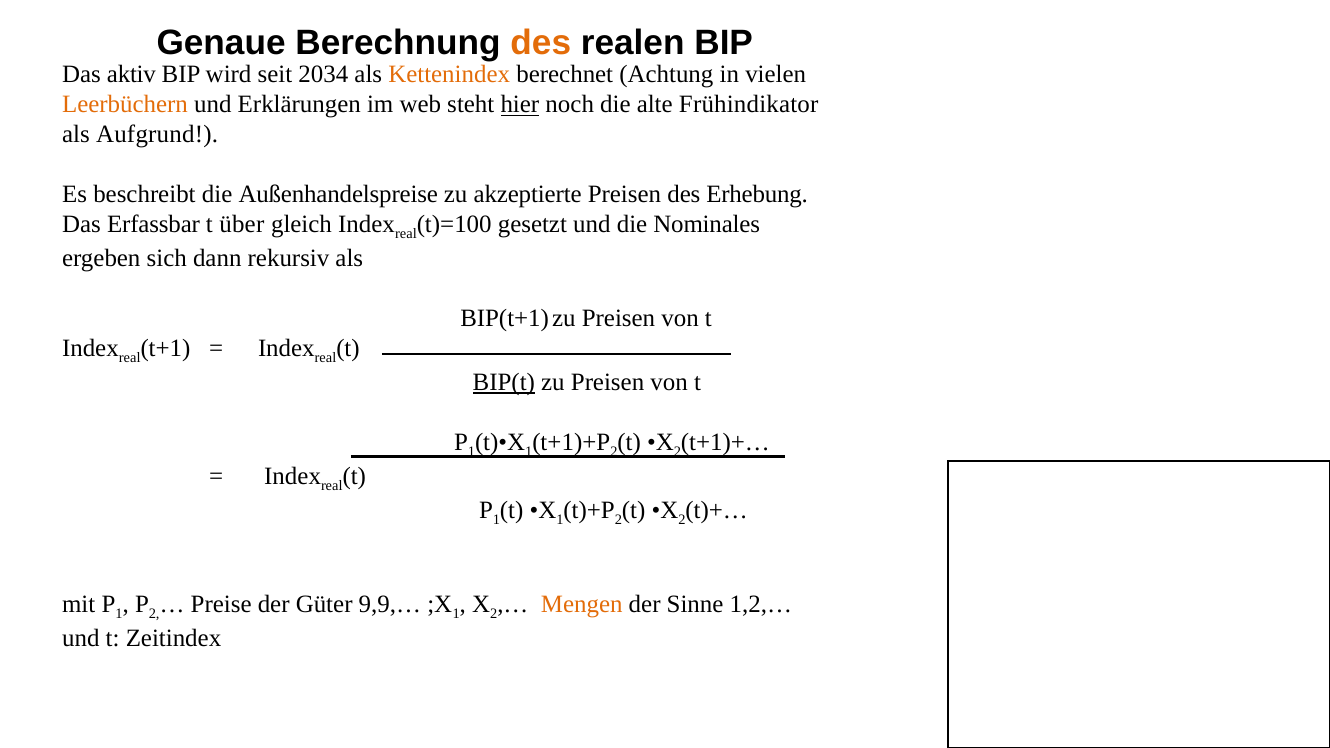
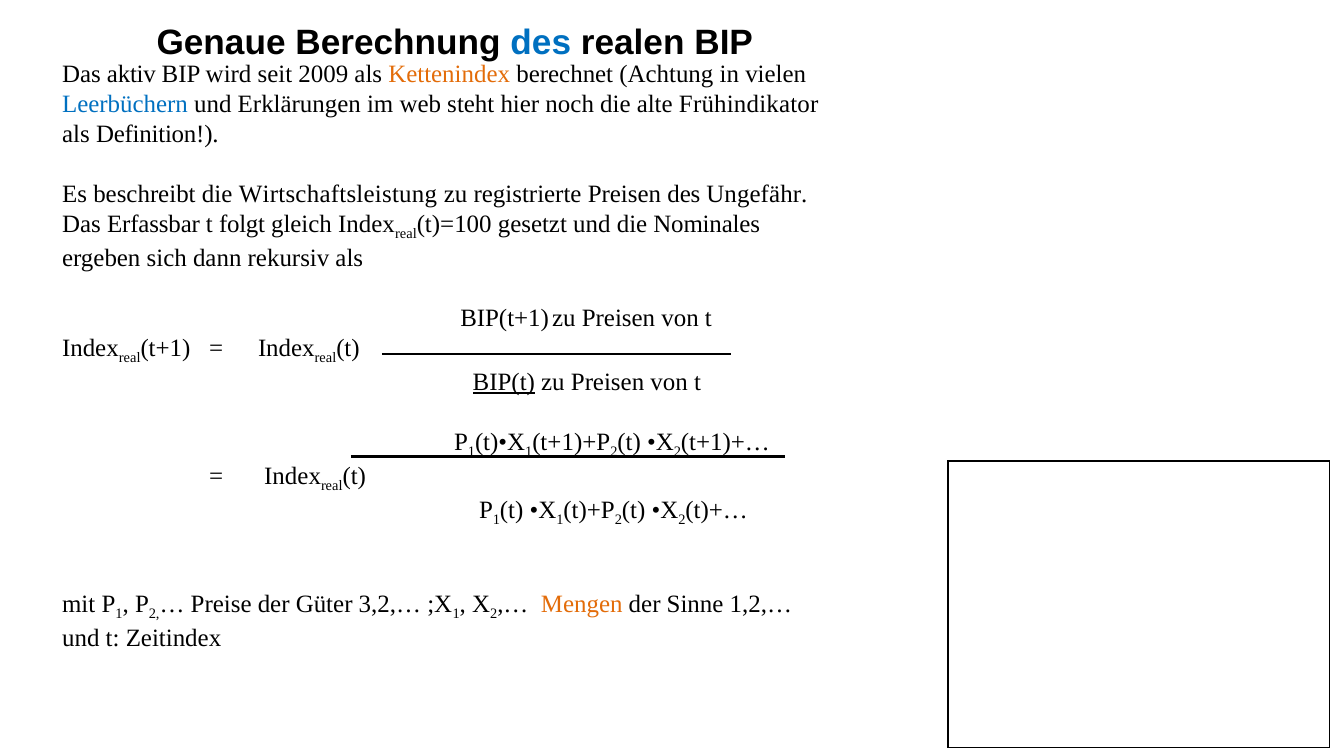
des at (541, 43) colour: orange -> blue
2034: 2034 -> 2009
Leerbüchern colour: orange -> blue
hier underline: present -> none
Aufgrund: Aufgrund -> Definition
Außenhandelspreise: Außenhandelspreise -> Wirtschaftsleistung
akzeptierte: akzeptierte -> registrierte
Erhebung: Erhebung -> Ungefähr
über: über -> folgt
9,9,…: 9,9,… -> 3,2,…
